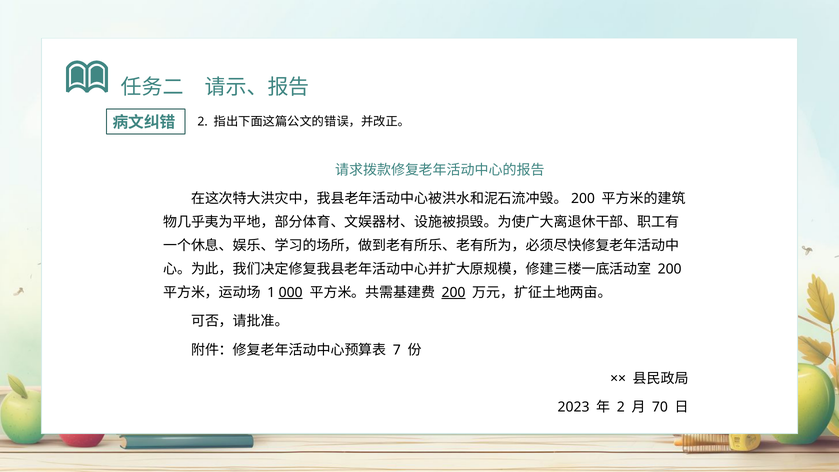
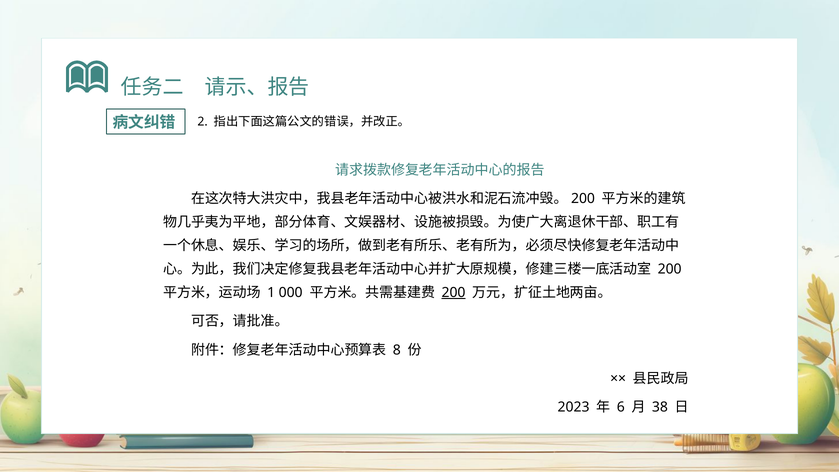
000 underline: present -> none
7: 7 -> 8
2 at (621, 407): 2 -> 6
70: 70 -> 38
